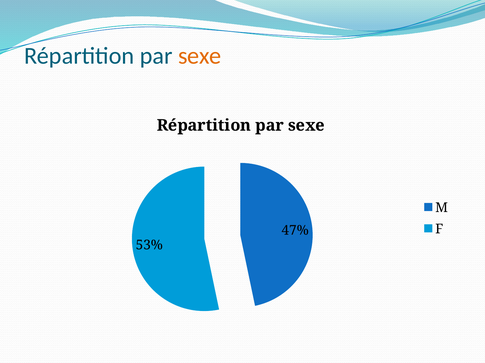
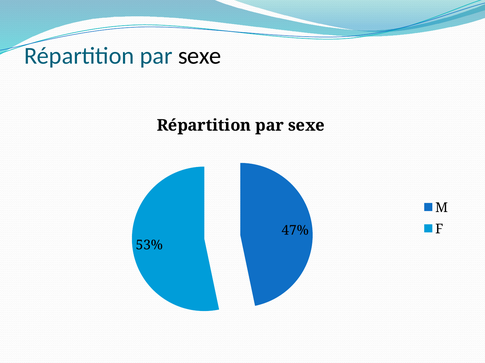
sexe at (200, 56) colour: orange -> black
